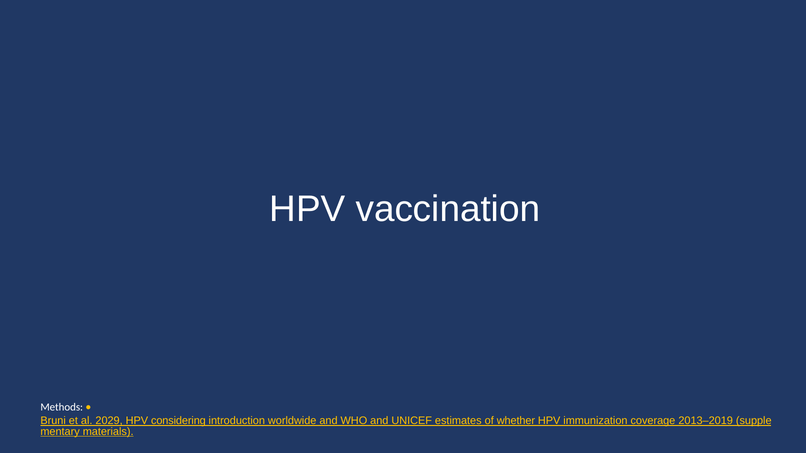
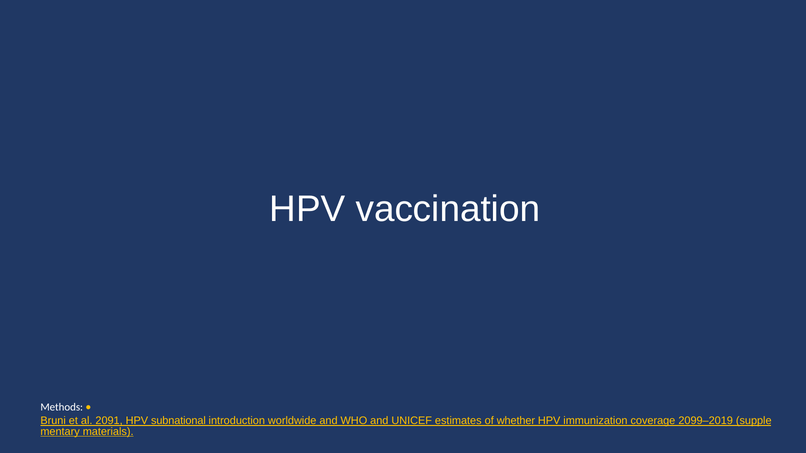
2029: 2029 -> 2091
considering: considering -> subnational
2013–2019: 2013–2019 -> 2099–2019
